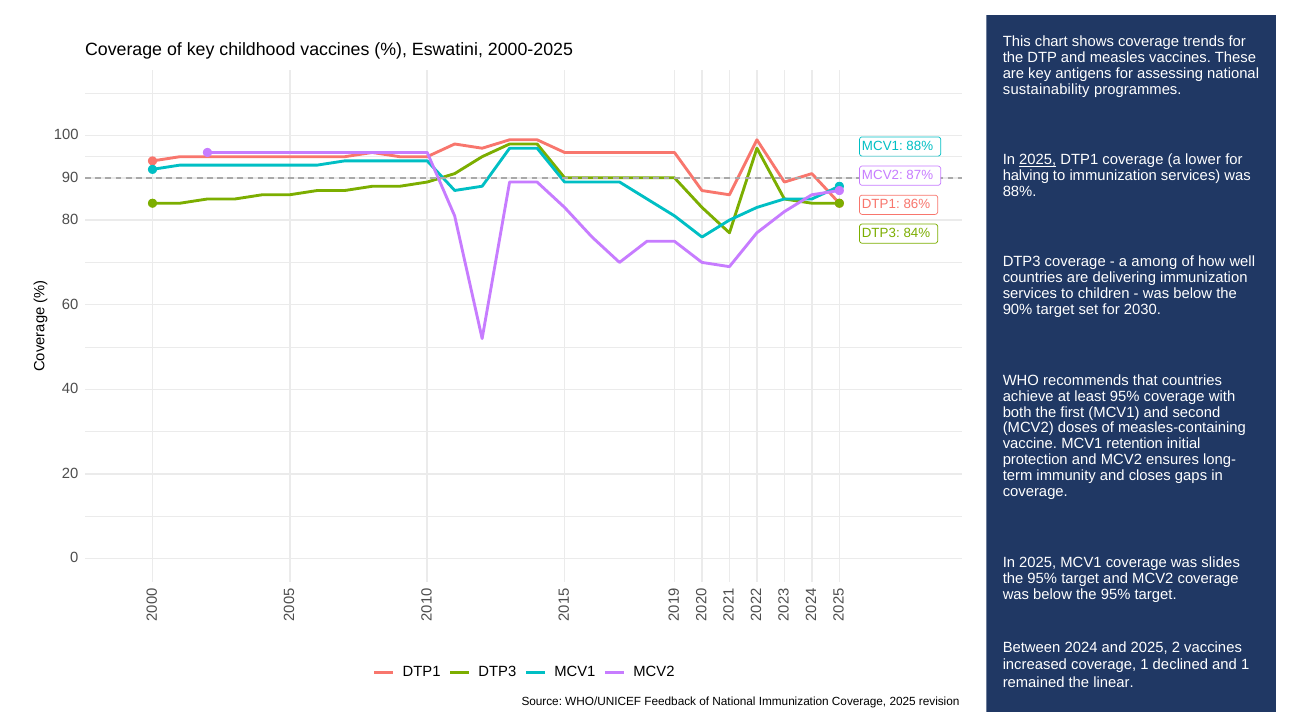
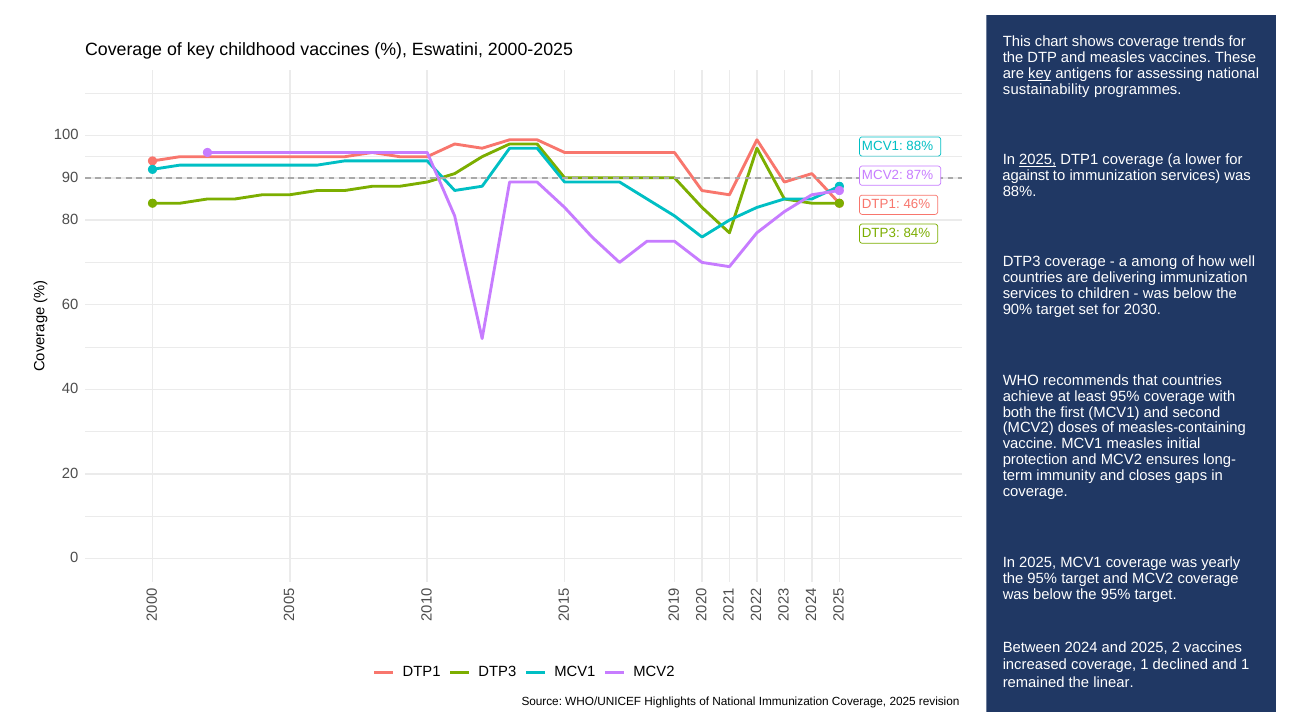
key at (1040, 74) underline: none -> present
halving: halving -> against
86%: 86% -> 46%
MCV1 retention: retention -> measles
slides: slides -> yearly
Feedback: Feedback -> Highlights
